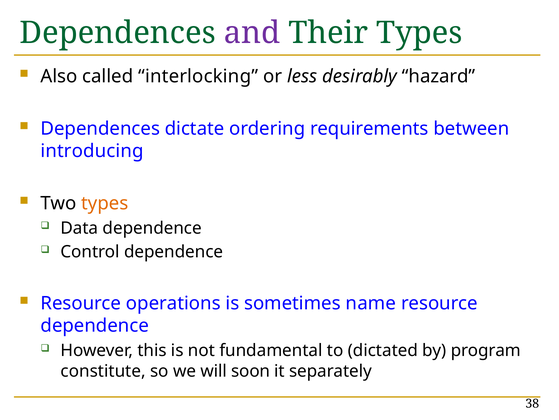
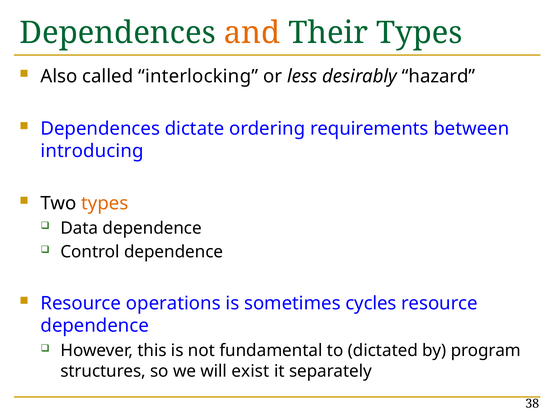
and colour: purple -> orange
name: name -> cycles
constitute: constitute -> structures
soon: soon -> exist
